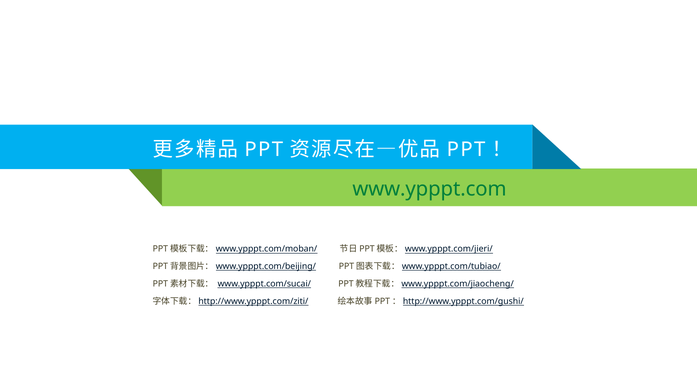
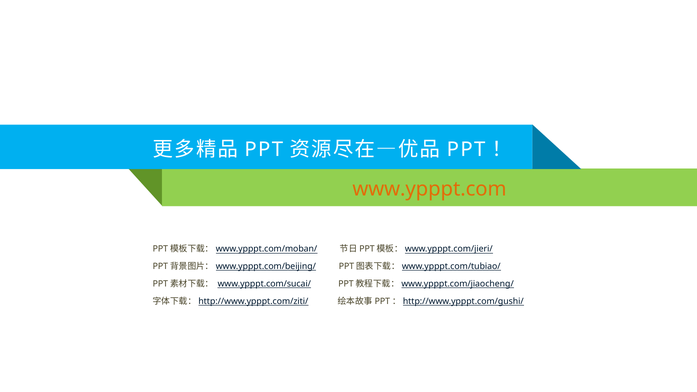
www.ypppt.com colour: green -> orange
